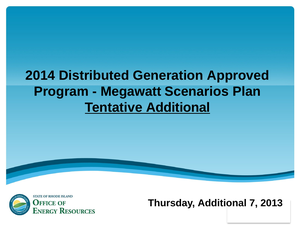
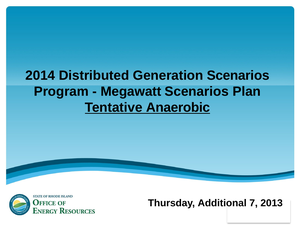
Generation Approved: Approved -> Scenarios
Tentative Additional: Additional -> Anaerobic
